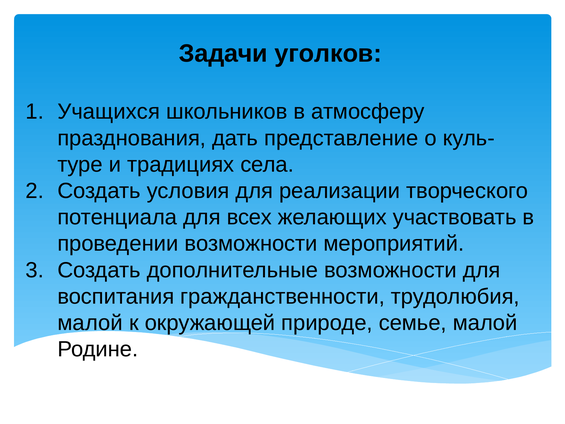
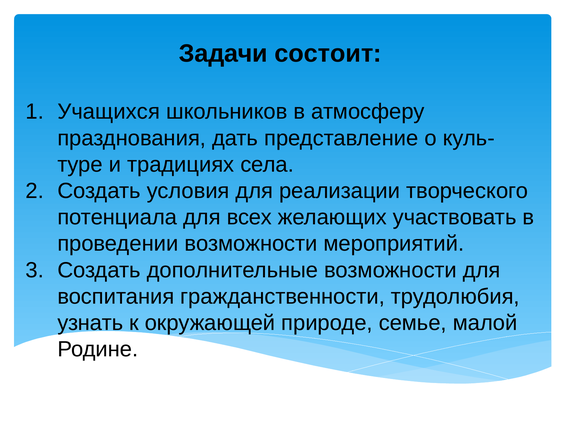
уголков: уголков -> состоит
малой at (90, 323): малой -> узнать
